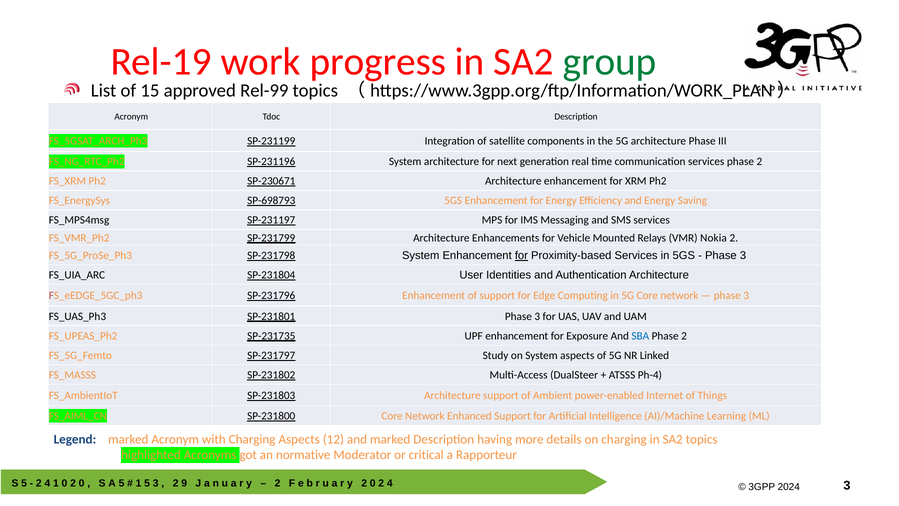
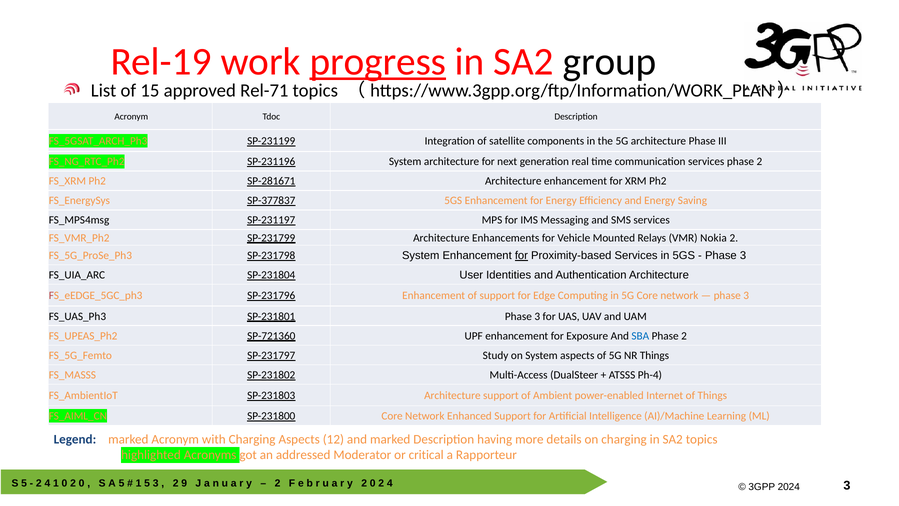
progress underline: none -> present
group colour: green -> black
Rel-99: Rel-99 -> Rel-71
SP-230671: SP-230671 -> SP-281671
SP-698793: SP-698793 -> SP-377837
SP-231735: SP-231735 -> SP-721360
NR Linked: Linked -> Things
normative: normative -> addressed
